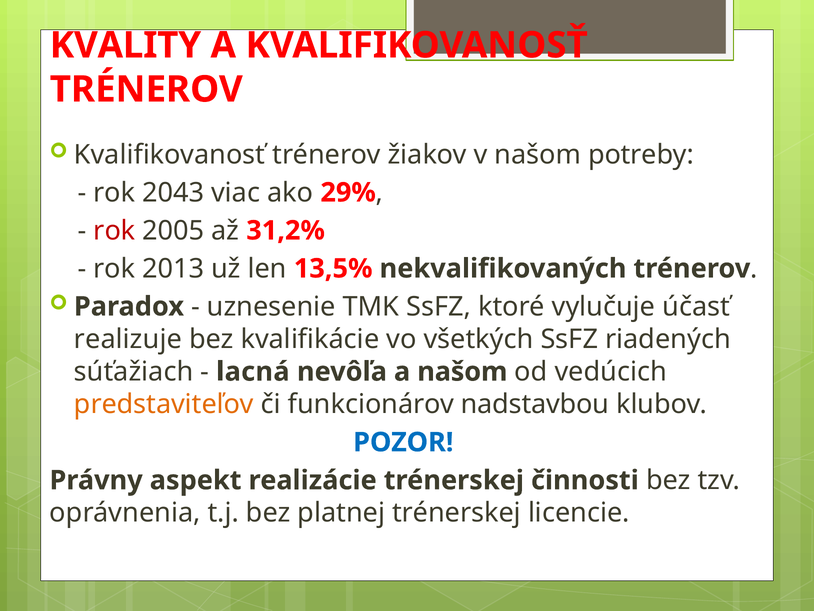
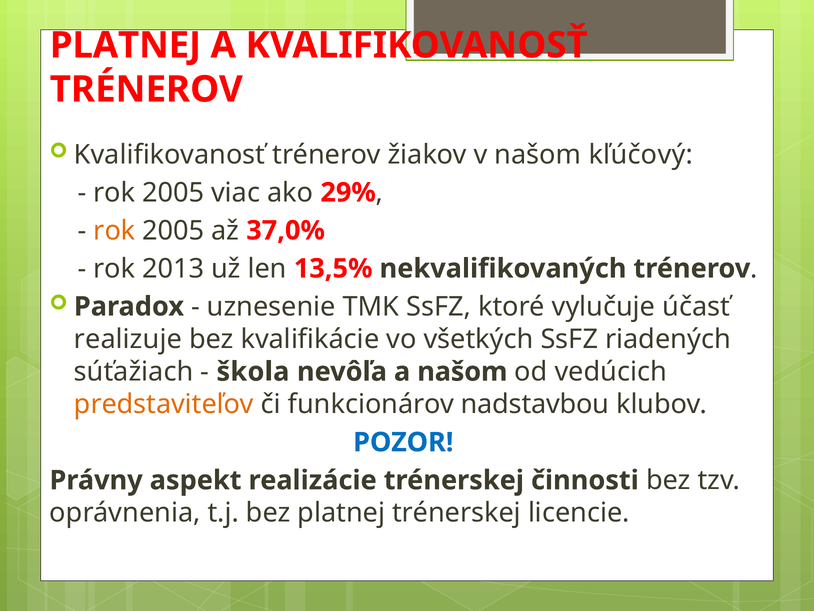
KVALITY at (125, 45): KVALITY -> PLATNEJ
potreby: potreby -> kľúčový
2043 at (173, 192): 2043 -> 2005
rok at (114, 230) colour: red -> orange
31,2%: 31,2% -> 37,0%
lacná: lacná -> škola
